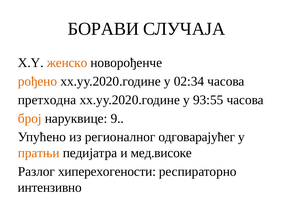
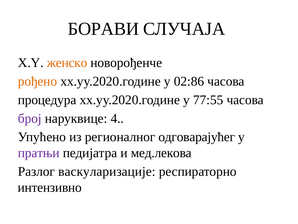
02:34: 02:34 -> 02:86
претходна: претходна -> процедура
93:55: 93:55 -> 77:55
број colour: orange -> purple
9: 9 -> 4
пратњи colour: orange -> purple
мед.високе: мед.високе -> мед.лекова
хиперехогености: хиперехогености -> васкуларизације
